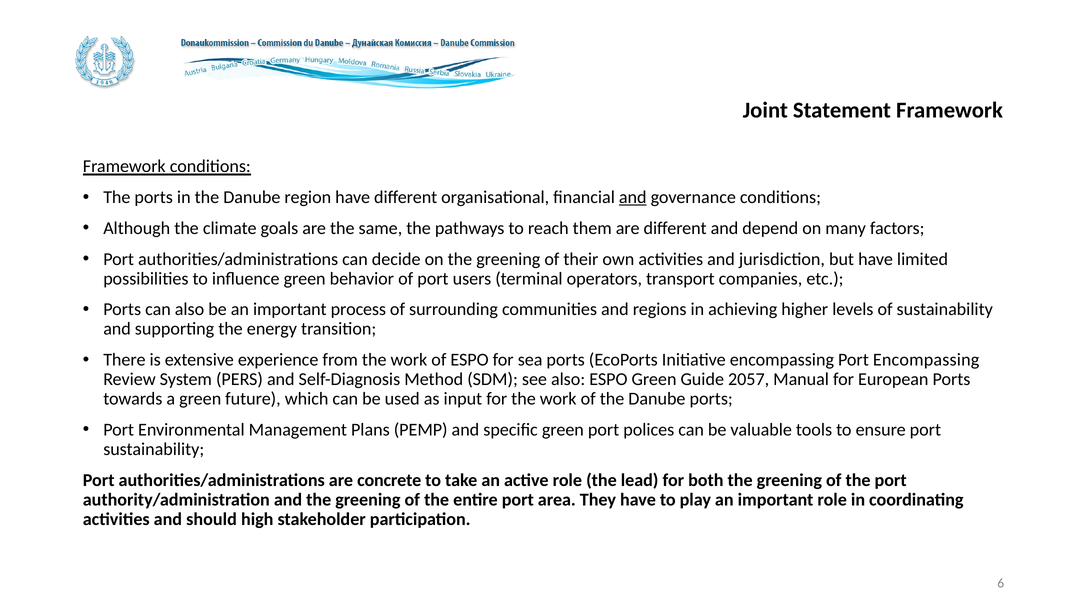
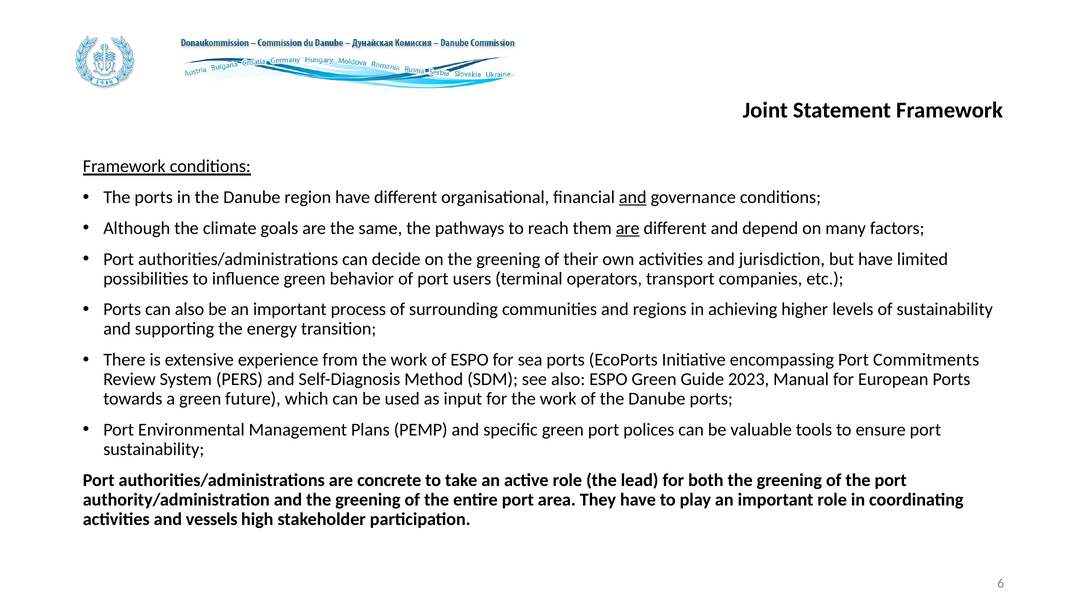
are at (628, 228) underline: none -> present
Port Encompassing: Encompassing -> Commitments
2057: 2057 -> 2023
should: should -> vessels
